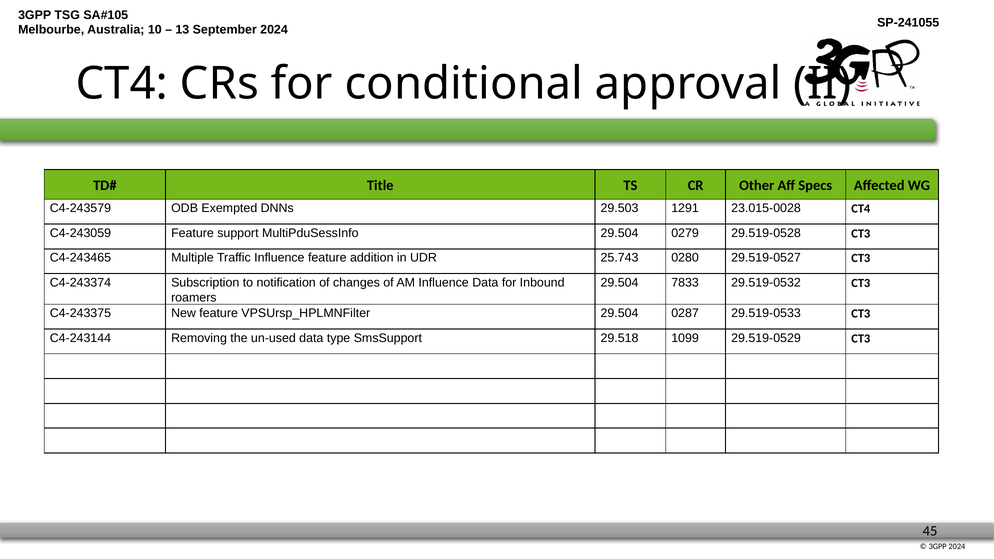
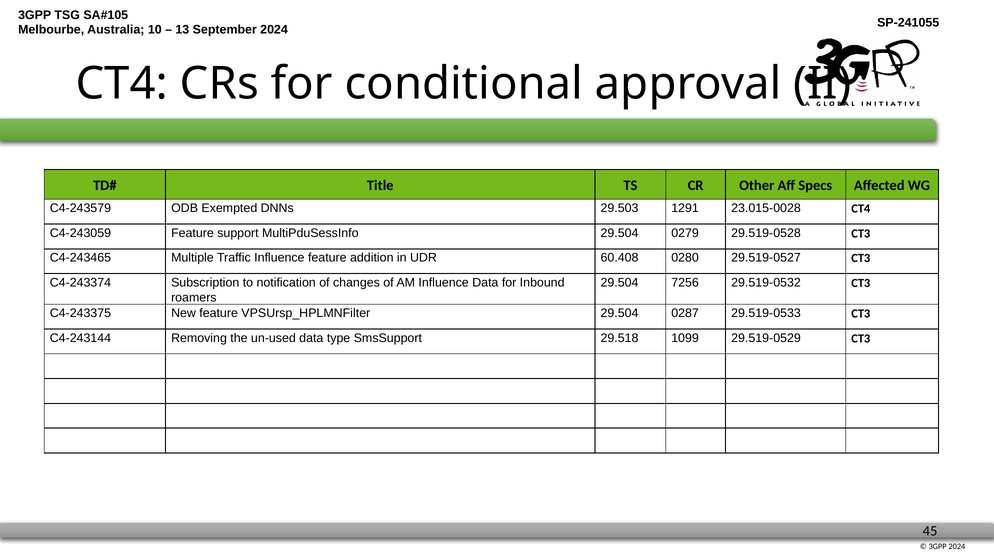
25.743: 25.743 -> 60.408
7833: 7833 -> 7256
